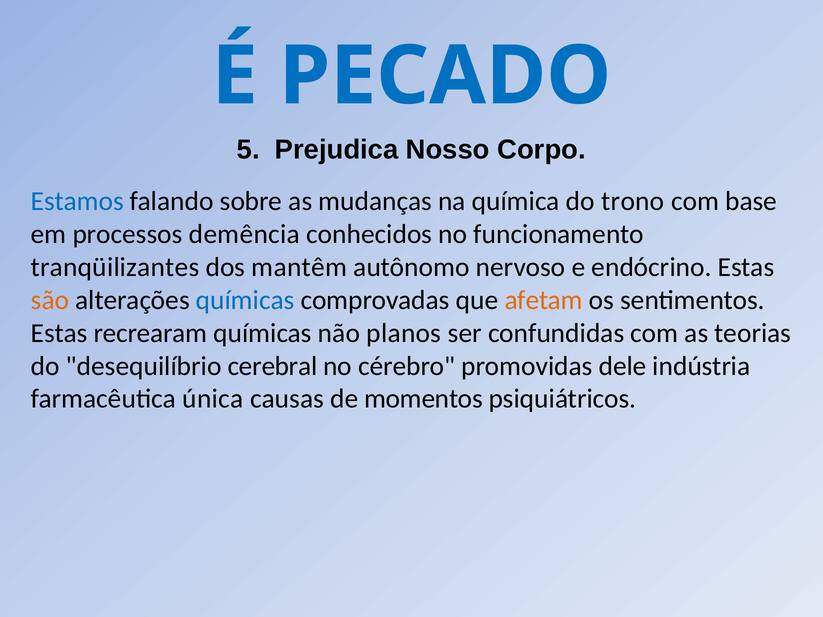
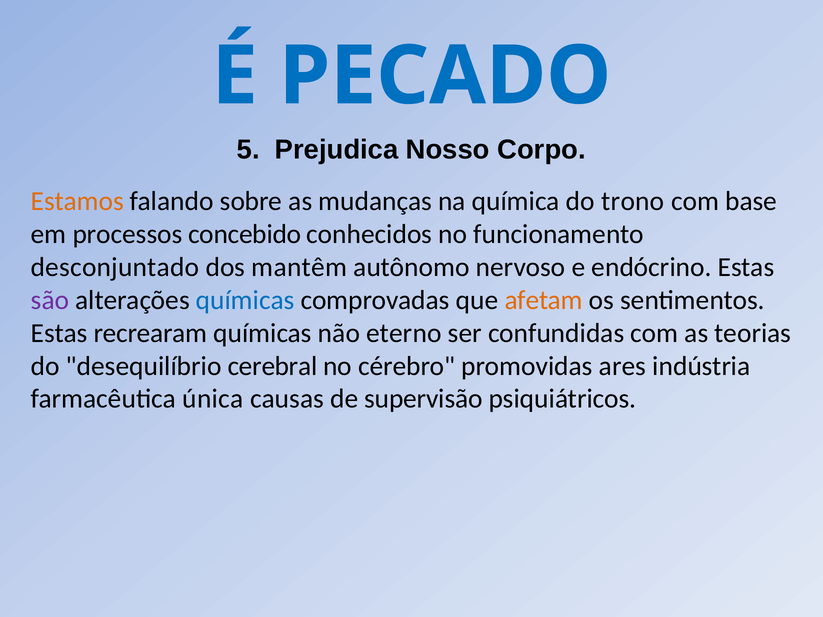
Estamos colour: blue -> orange
demência: demência -> concebido
tranqüilizantes: tranqüilizantes -> desconjuntado
são colour: orange -> purple
planos: planos -> eterno
dele: dele -> ares
momentos: momentos -> supervisão
